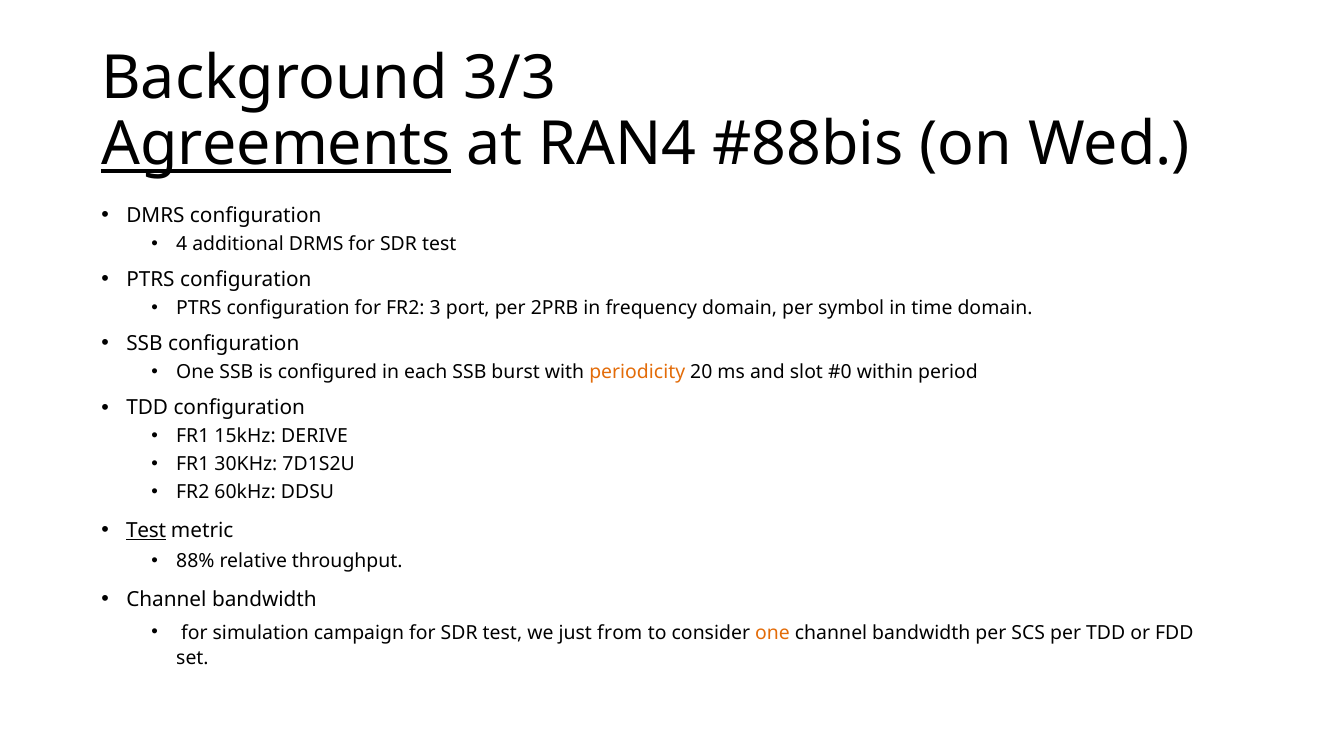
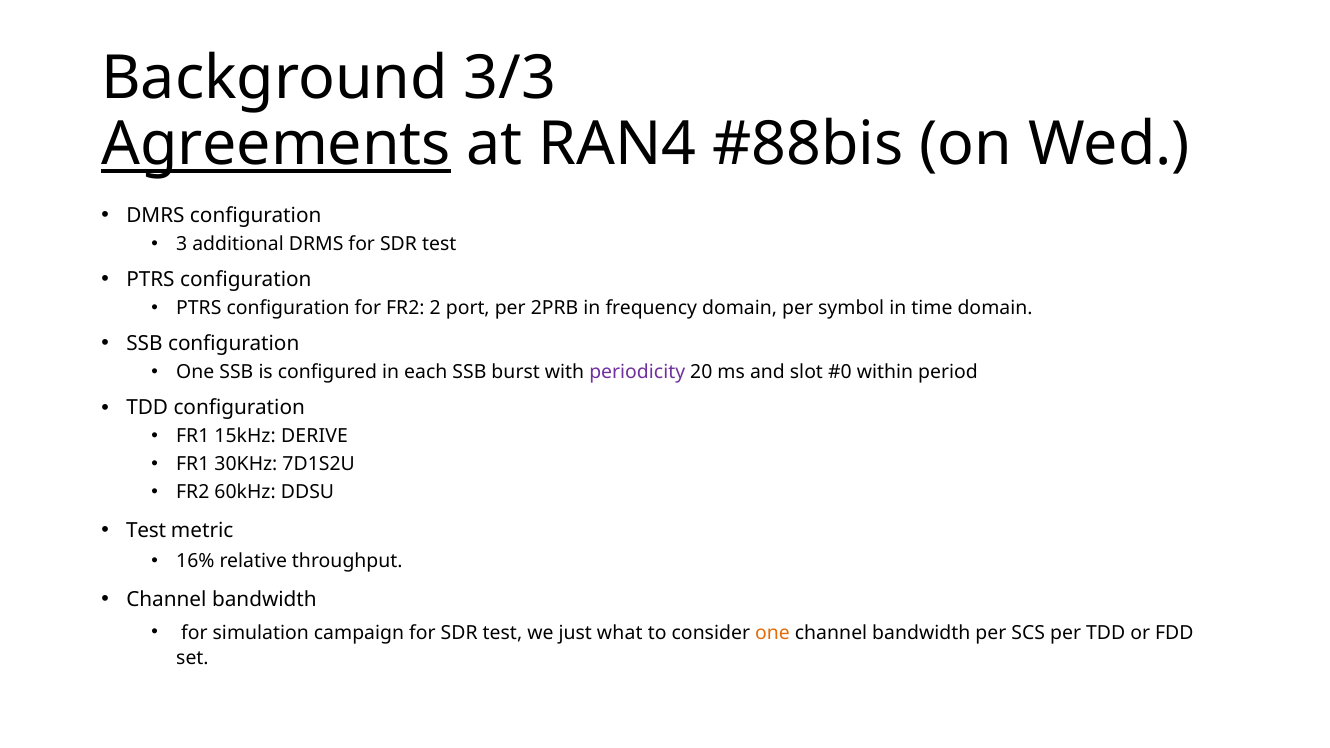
4: 4 -> 3
3: 3 -> 2
periodicity colour: orange -> purple
Test at (146, 531) underline: present -> none
88%: 88% -> 16%
from: from -> what
